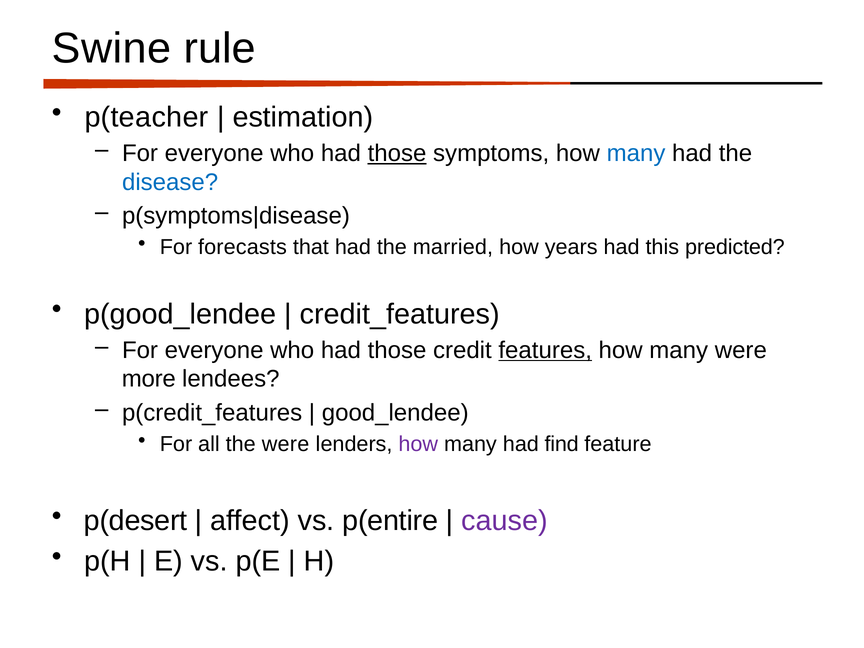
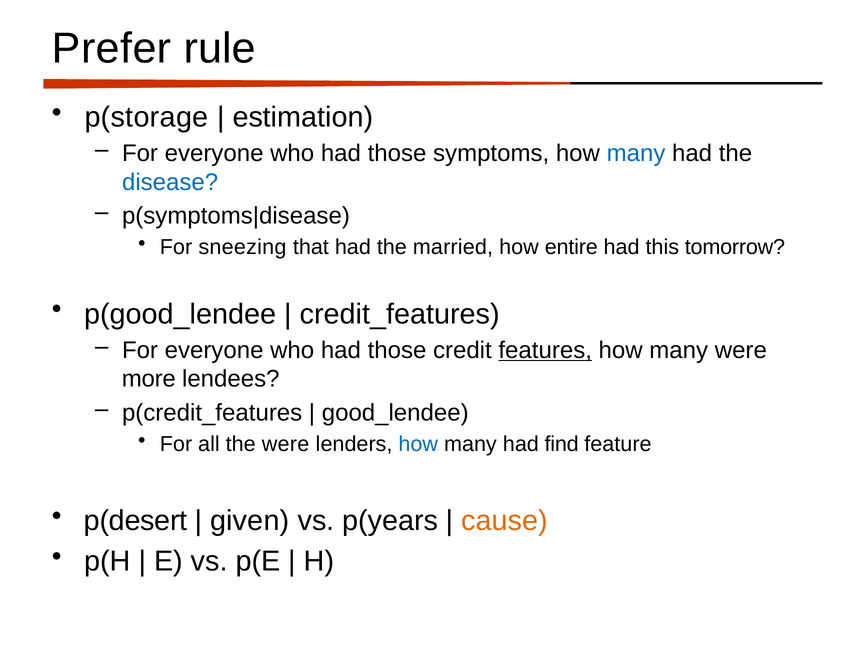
Swine: Swine -> Prefer
p(teacher: p(teacher -> p(storage
those at (397, 153) underline: present -> none
forecasts: forecasts -> sneezing
years: years -> entire
predicted: predicted -> tomorrow
how at (418, 444) colour: purple -> blue
affect: affect -> given
p(entire: p(entire -> p(years
cause colour: purple -> orange
